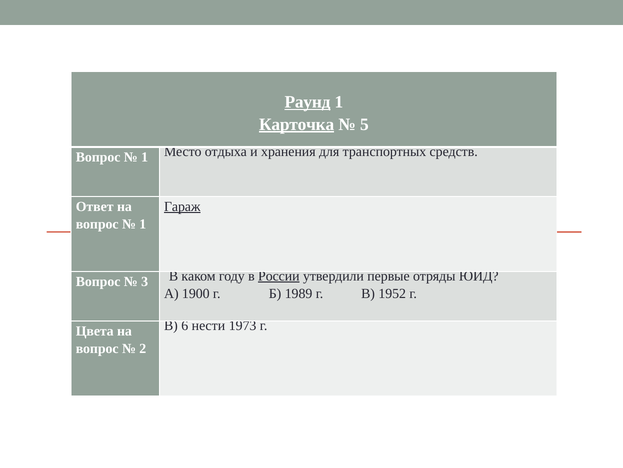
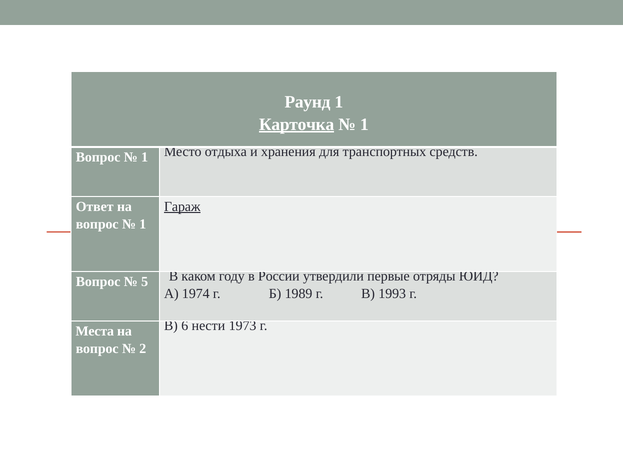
Раунд underline: present -> none
5 at (364, 124): 5 -> 1
3: 3 -> 5
России underline: present -> none
1900: 1900 -> 1974
1952: 1952 -> 1993
Цвета: Цвета -> Места
